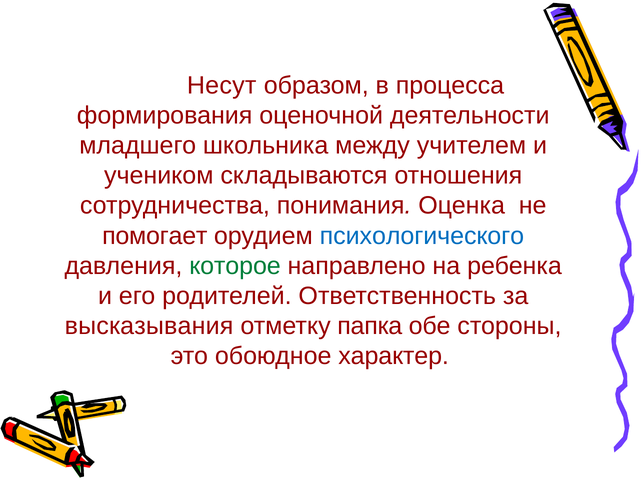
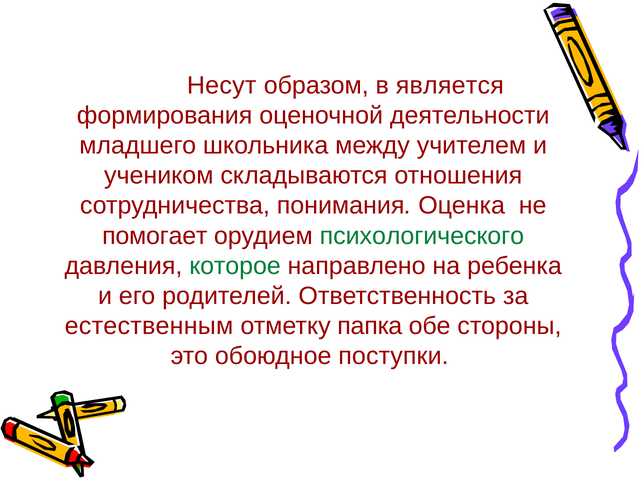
процесса: процесса -> является
психологического colour: blue -> green
высказывания: высказывания -> естественным
характер: характер -> поступки
